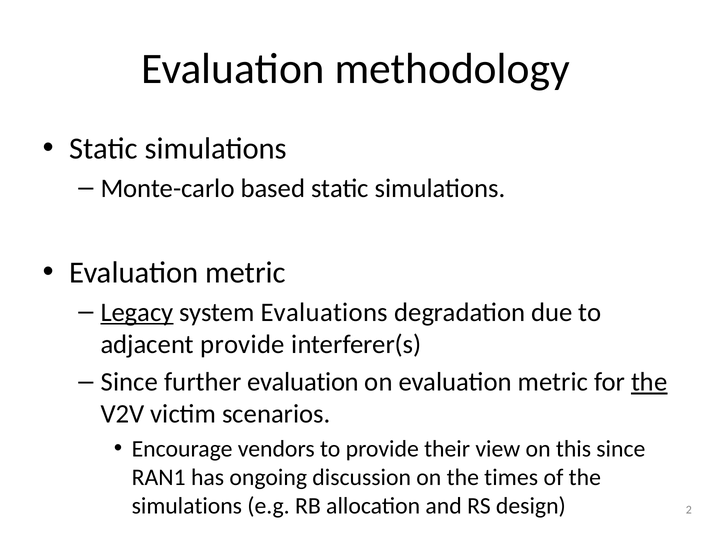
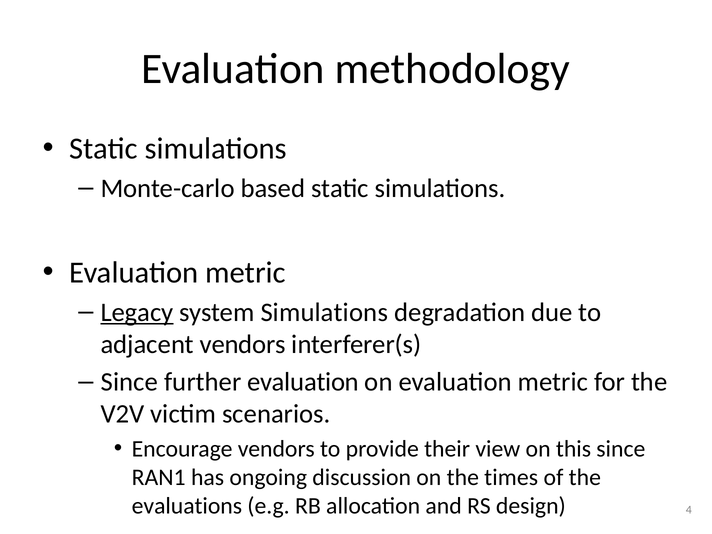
system Evaluations: Evaluations -> Simulations
adjacent provide: provide -> vendors
the at (649, 382) underline: present -> none
simulations at (187, 506): simulations -> evaluations
2: 2 -> 4
